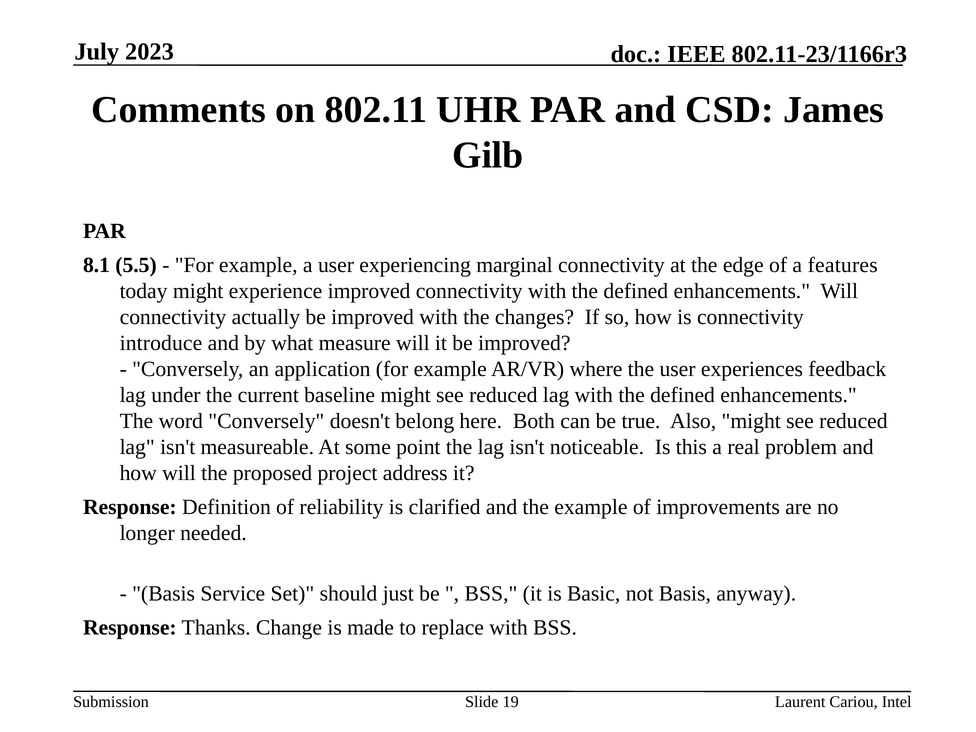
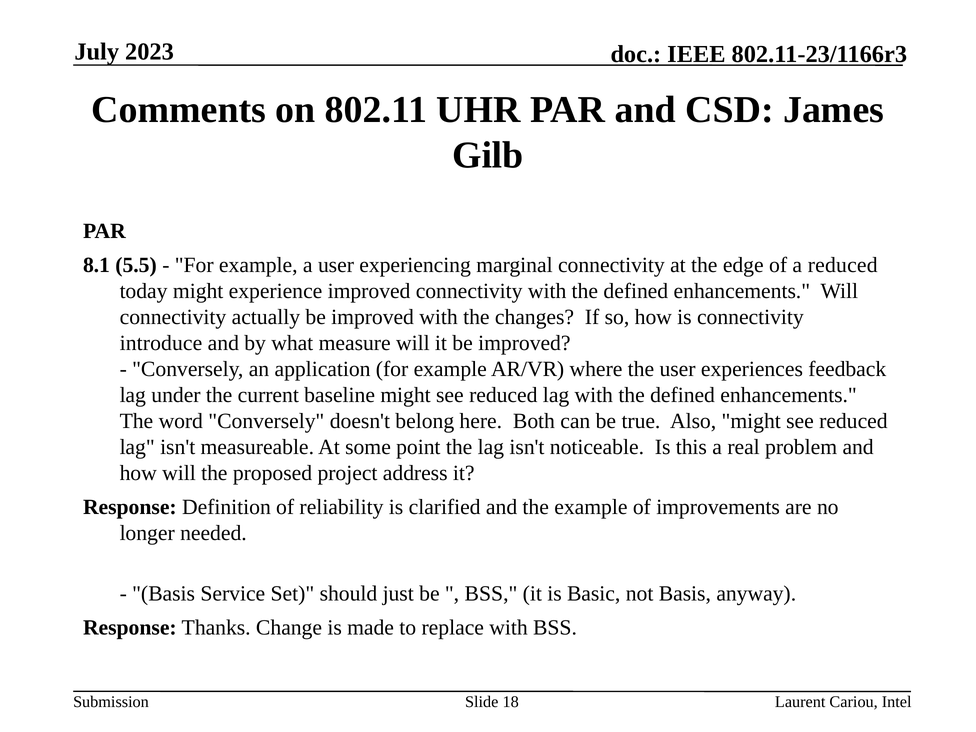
a features: features -> reduced
19: 19 -> 18
